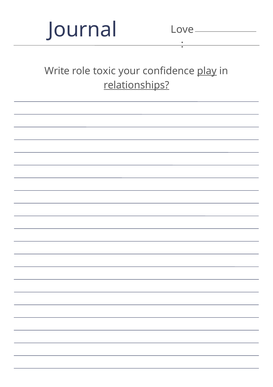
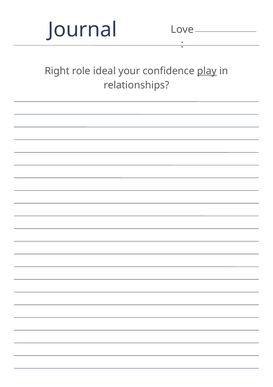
Write: Write -> Right
toxic: toxic -> ideal
relationships underline: present -> none
